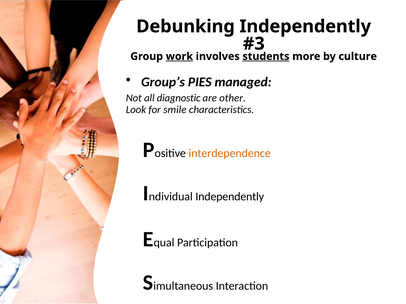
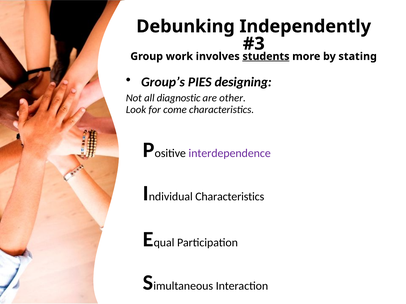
work underline: present -> none
culture: culture -> stating
managed: managed -> designing
smile: smile -> come
interdependence colour: orange -> purple
Independently at (230, 197): Independently -> Characteristics
